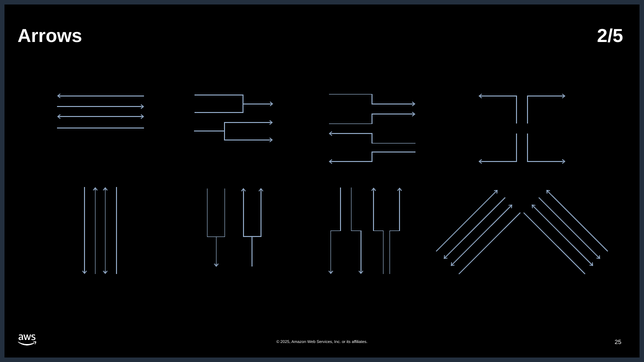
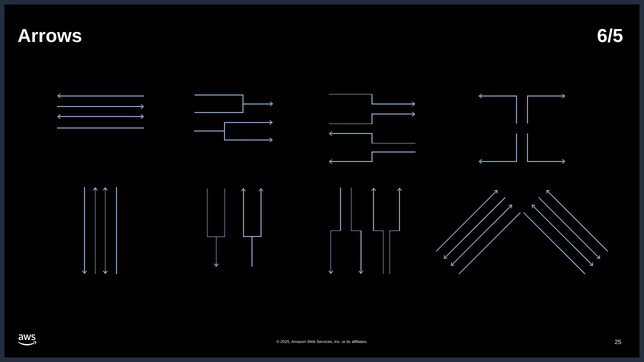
2/5: 2/5 -> 6/5
